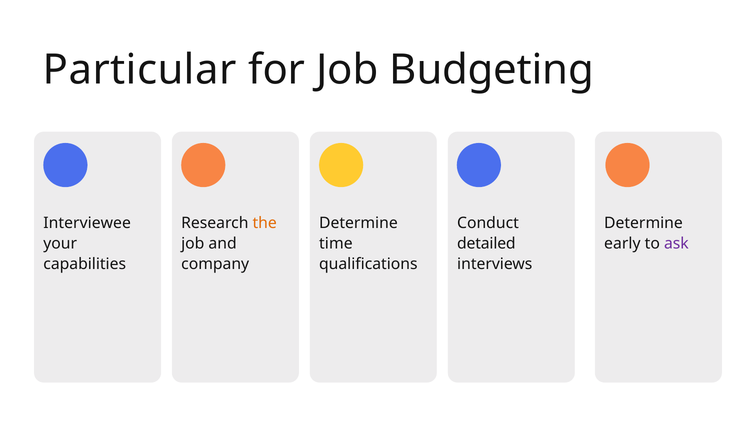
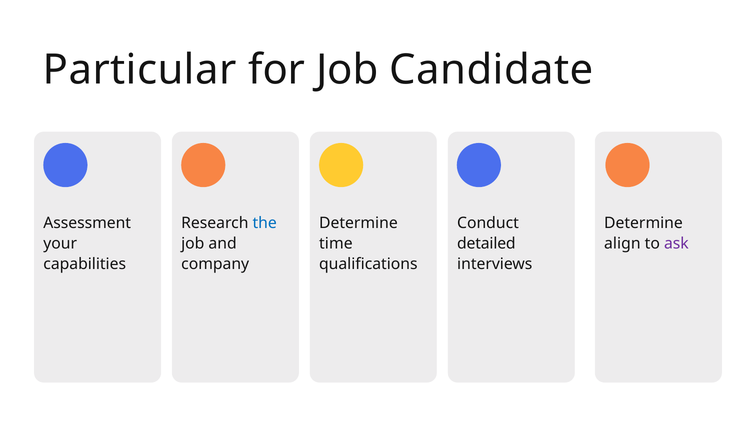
Budgeting: Budgeting -> Candidate
Interviewee: Interviewee -> Assessment
the colour: orange -> blue
early: early -> align
